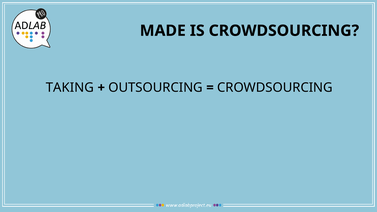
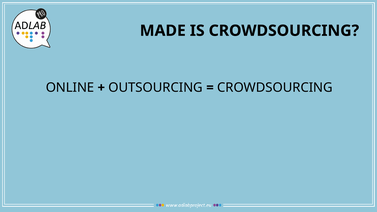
TAKING: TAKING -> ONLINE
